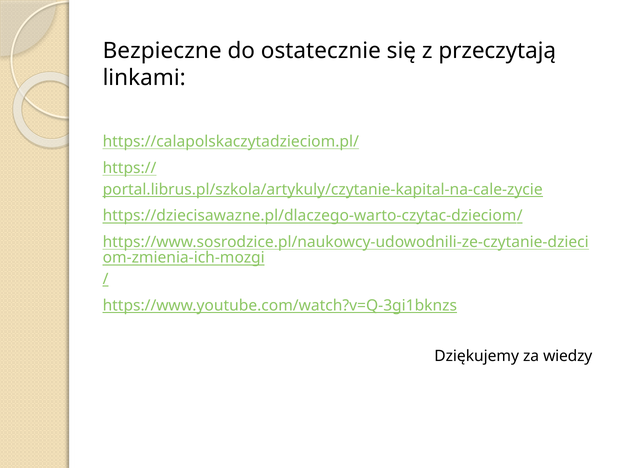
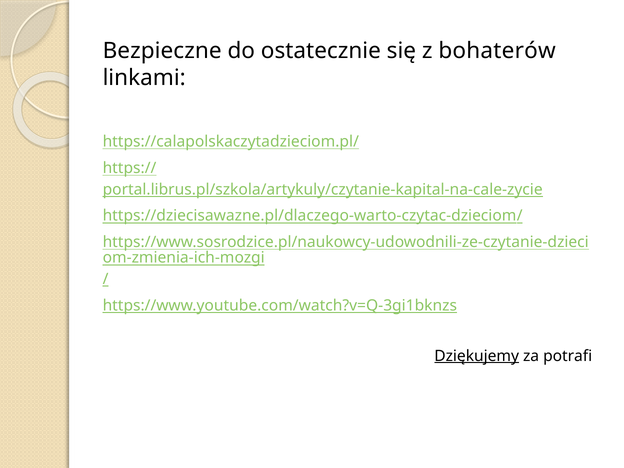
przeczytają: przeczytają -> bohaterów
Dziękujemy underline: none -> present
wiedzy: wiedzy -> potrafi
